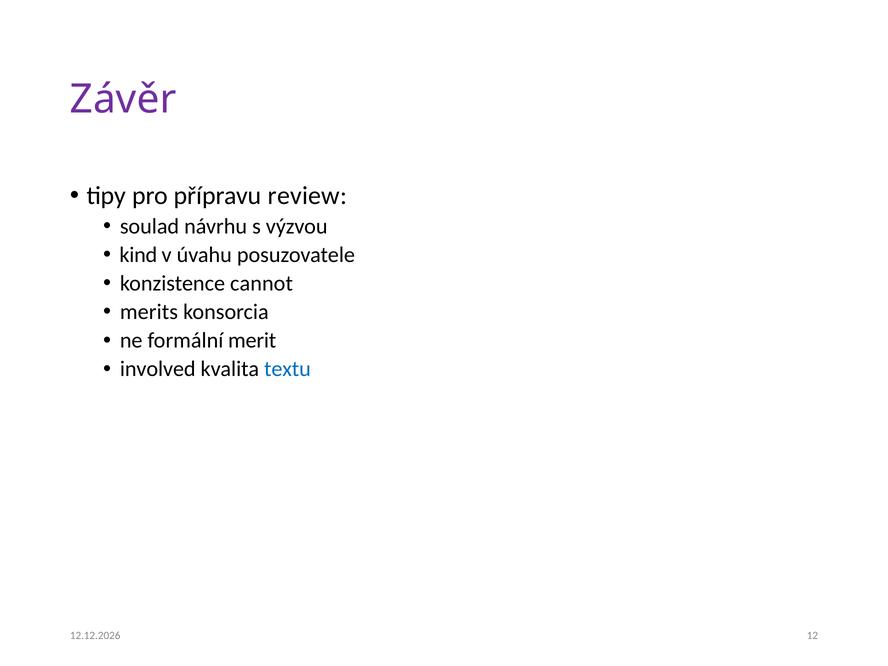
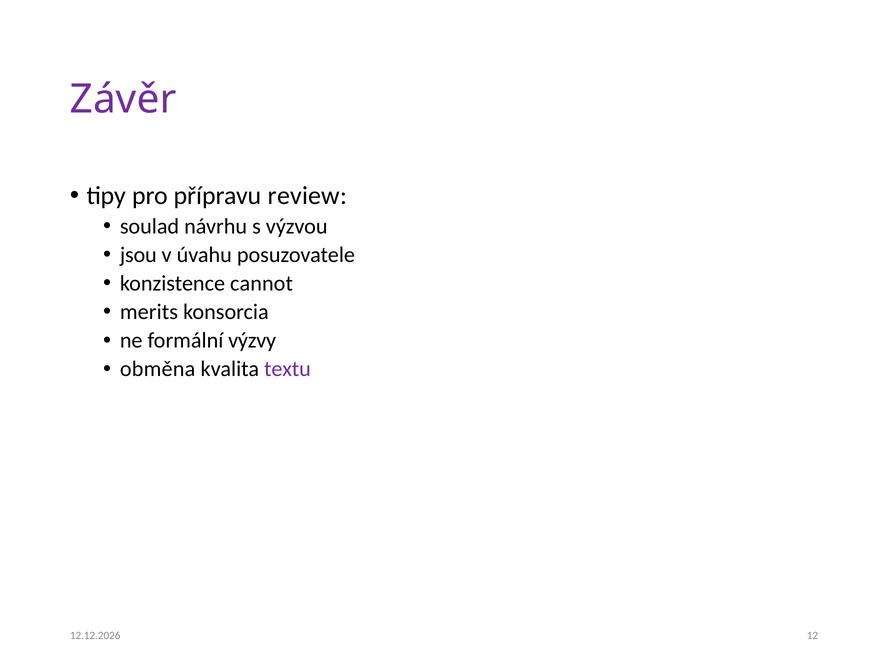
kind: kind -> jsou
merit: merit -> výzvy
involved: involved -> obměna
textu colour: blue -> purple
